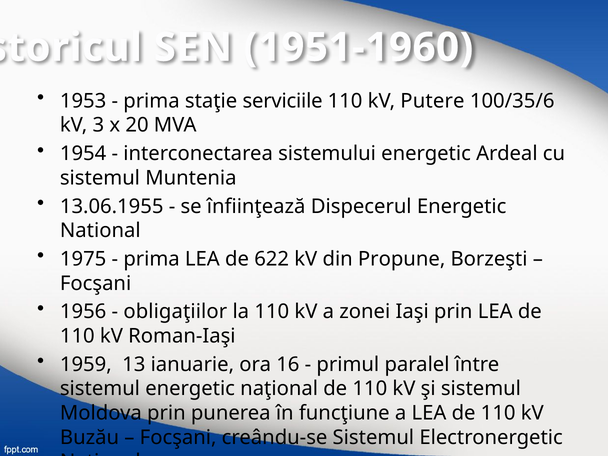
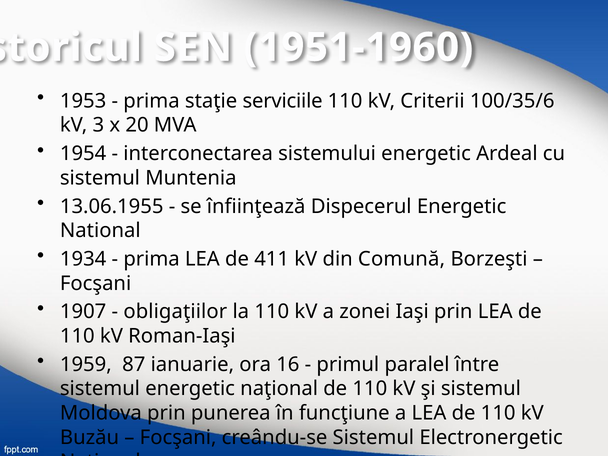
Putere: Putere -> Criterii
1975: 1975 -> 1934
622: 622 -> 411
Propune: Propune -> Comună
1956: 1956 -> 1907
13: 13 -> 87
